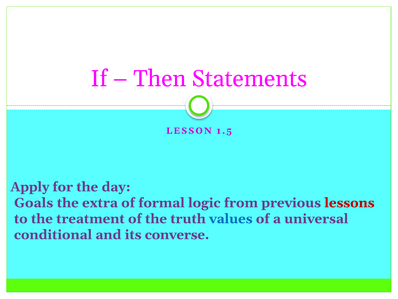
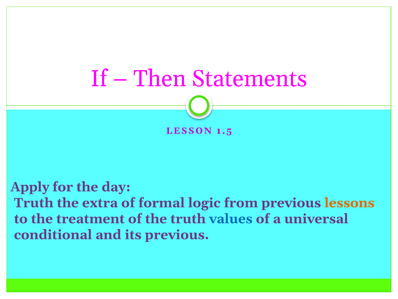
Goals at (34, 203): Goals -> Truth
lessons colour: red -> orange
its converse: converse -> previous
